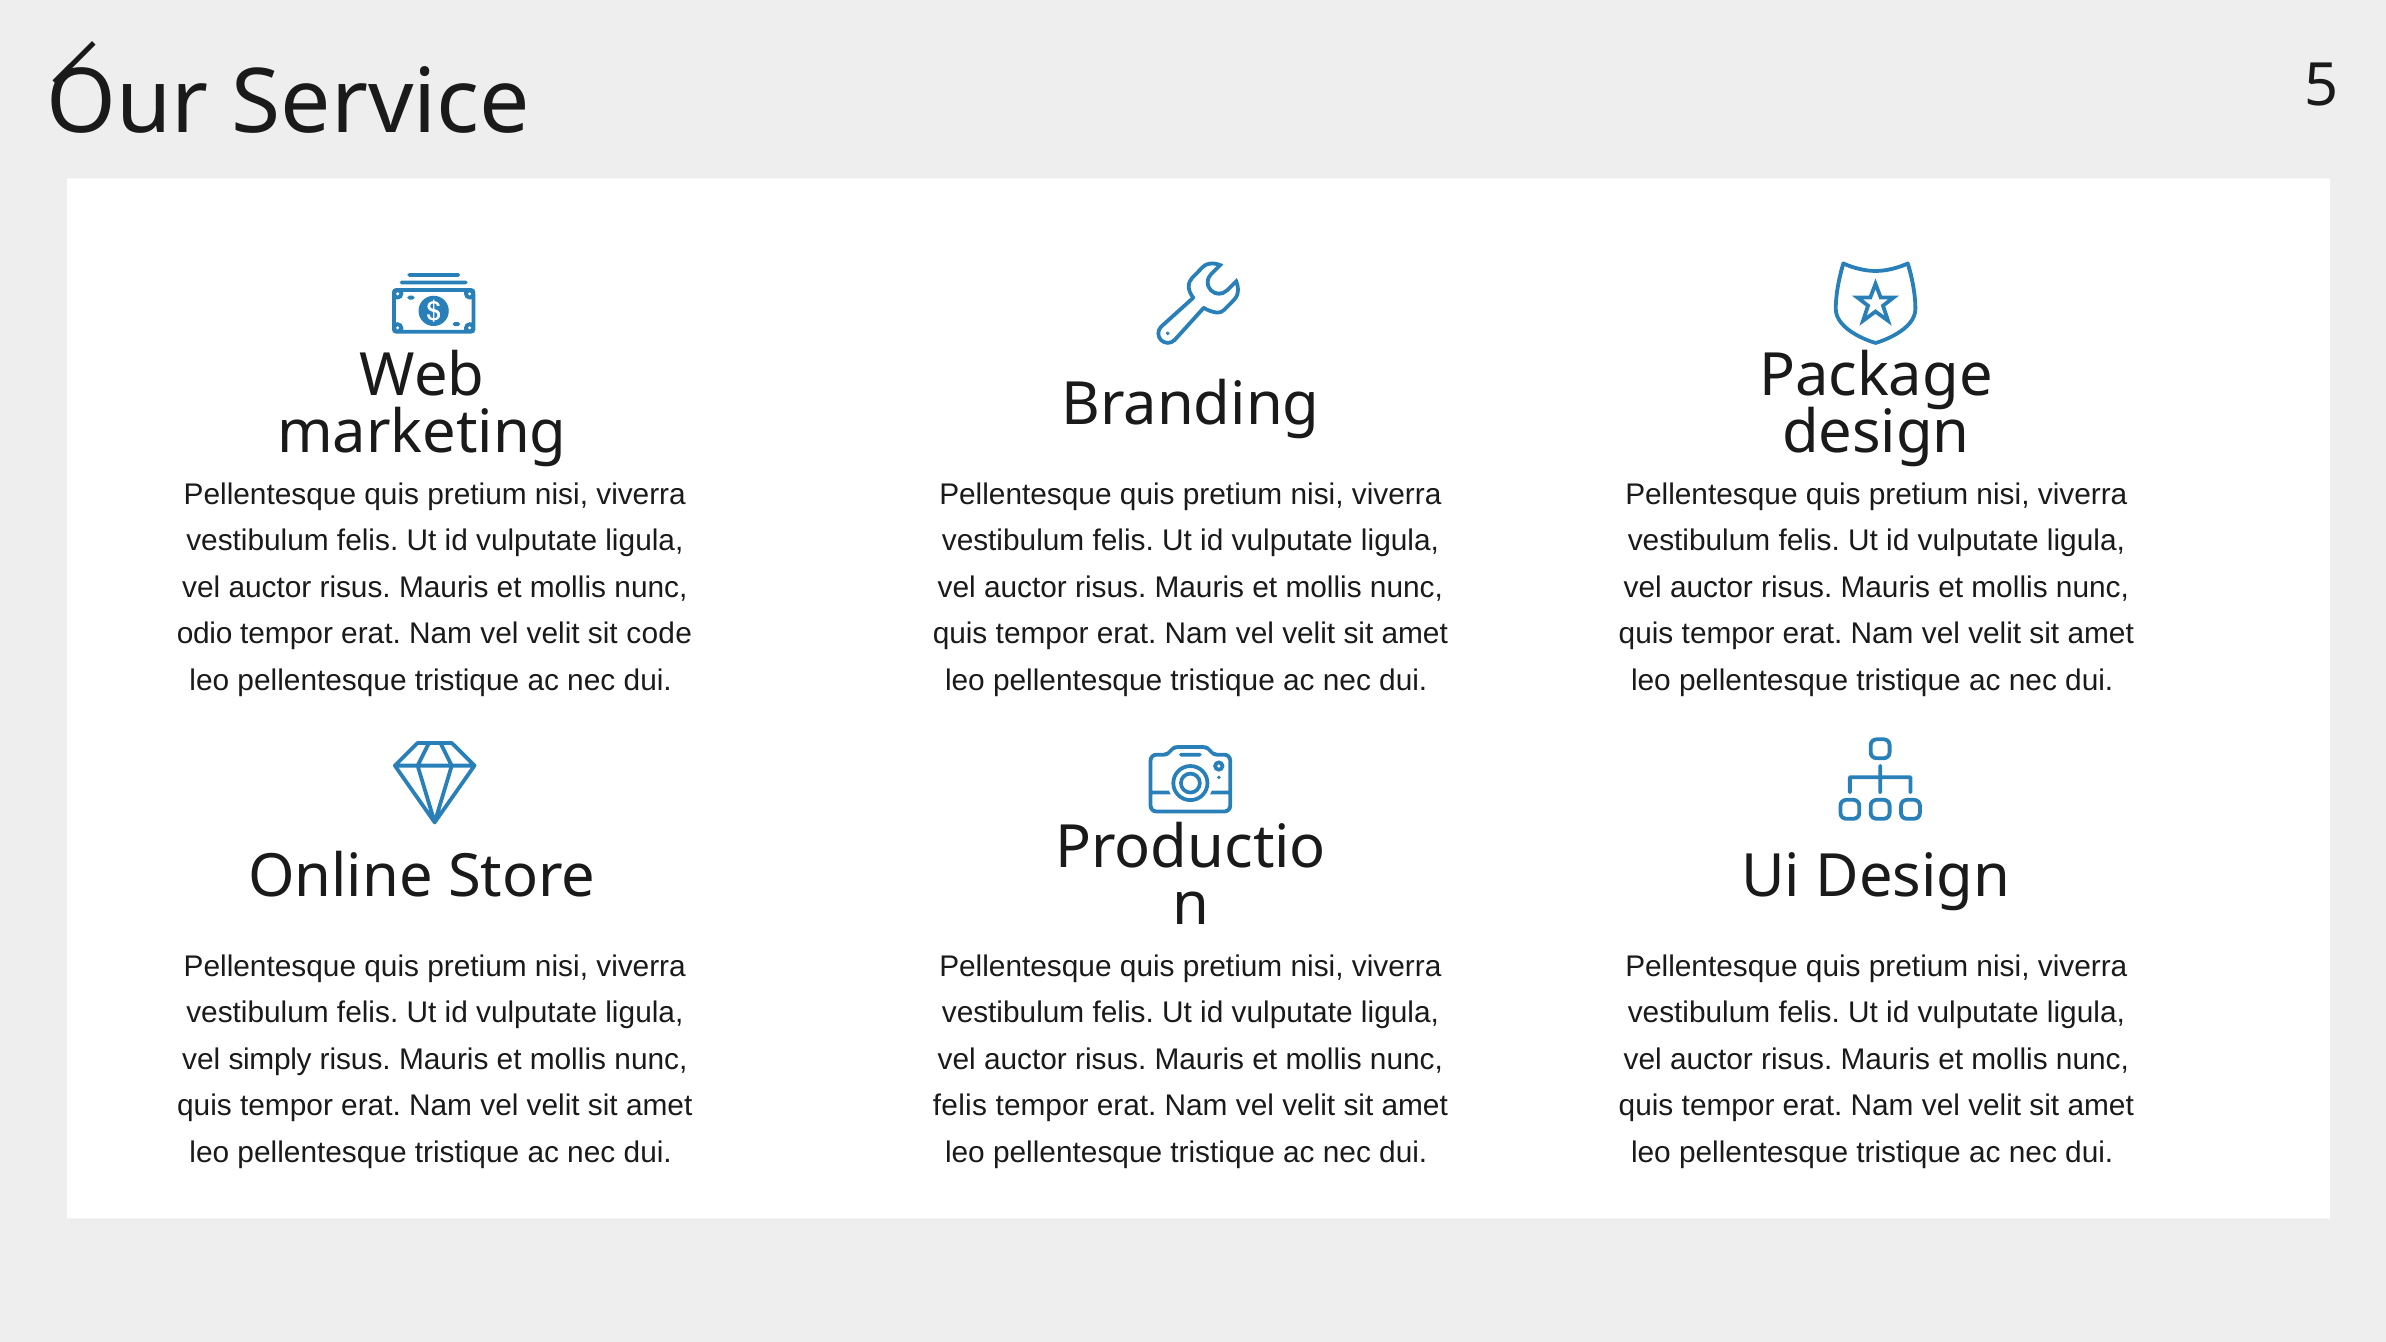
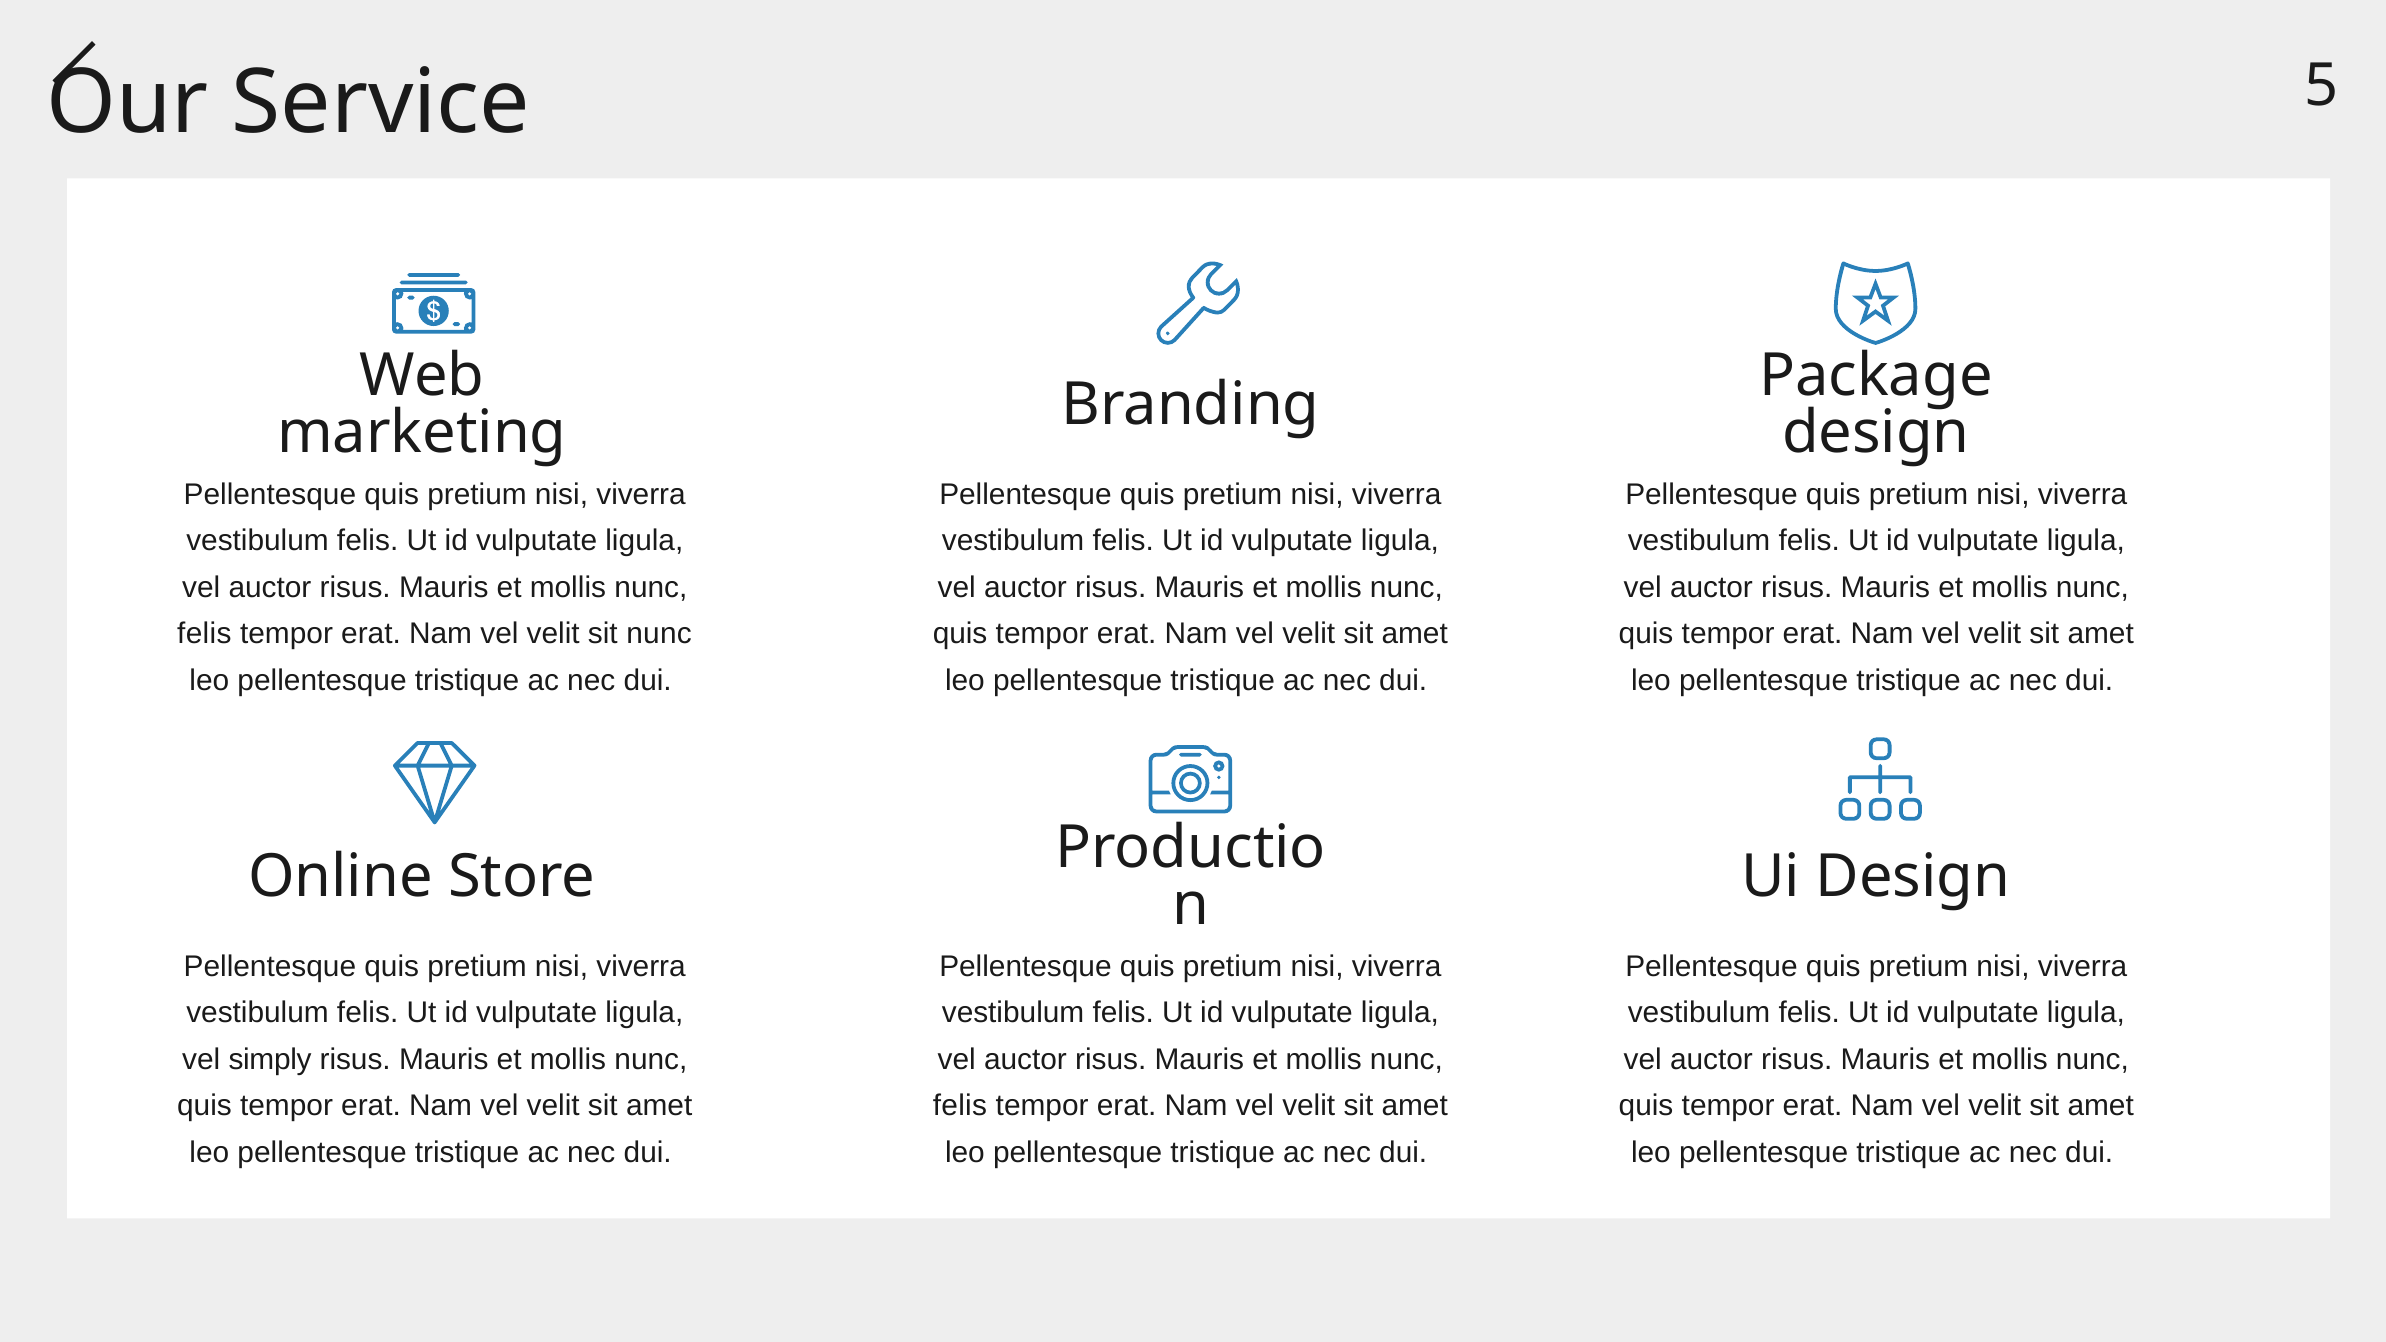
odio at (205, 634): odio -> felis
sit code: code -> nunc
